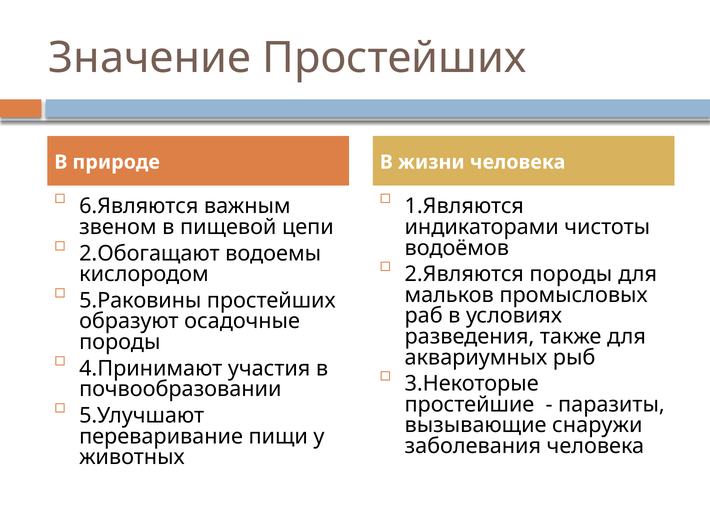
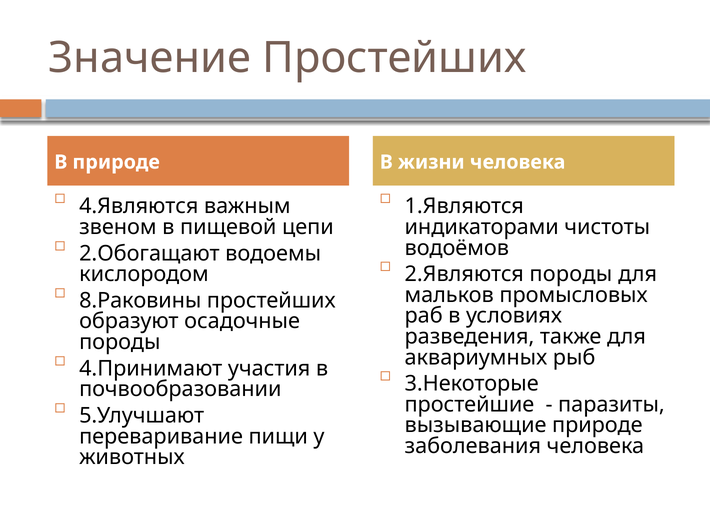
6.Являются: 6.Являются -> 4.Являются
5.Раковины: 5.Раковины -> 8.Раковины
вызывающие снаружи: снаружи -> природе
